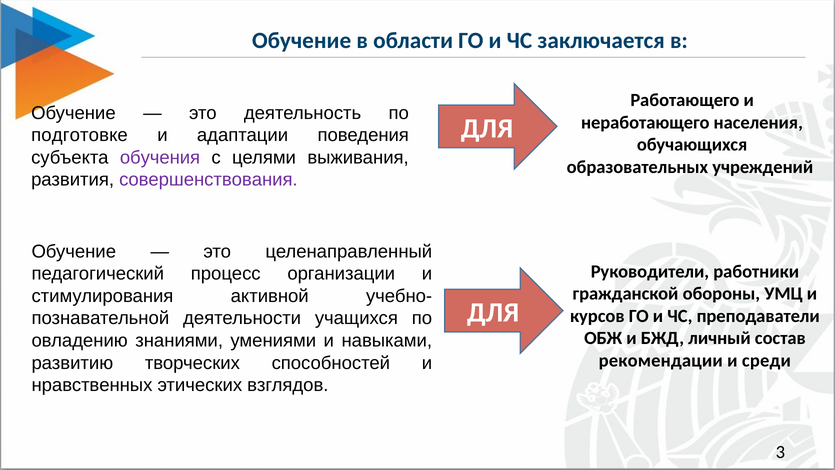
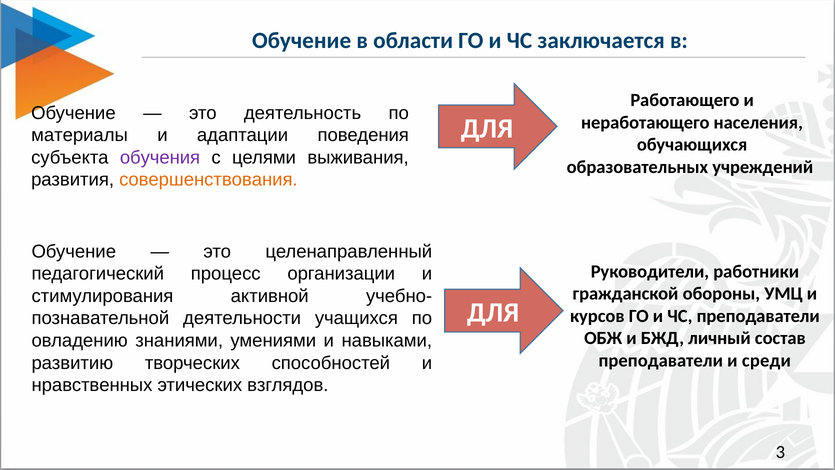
подготовке: подготовке -> материалы
совершенствования colour: purple -> orange
рекомендации at (661, 360): рекомендации -> преподаватели
